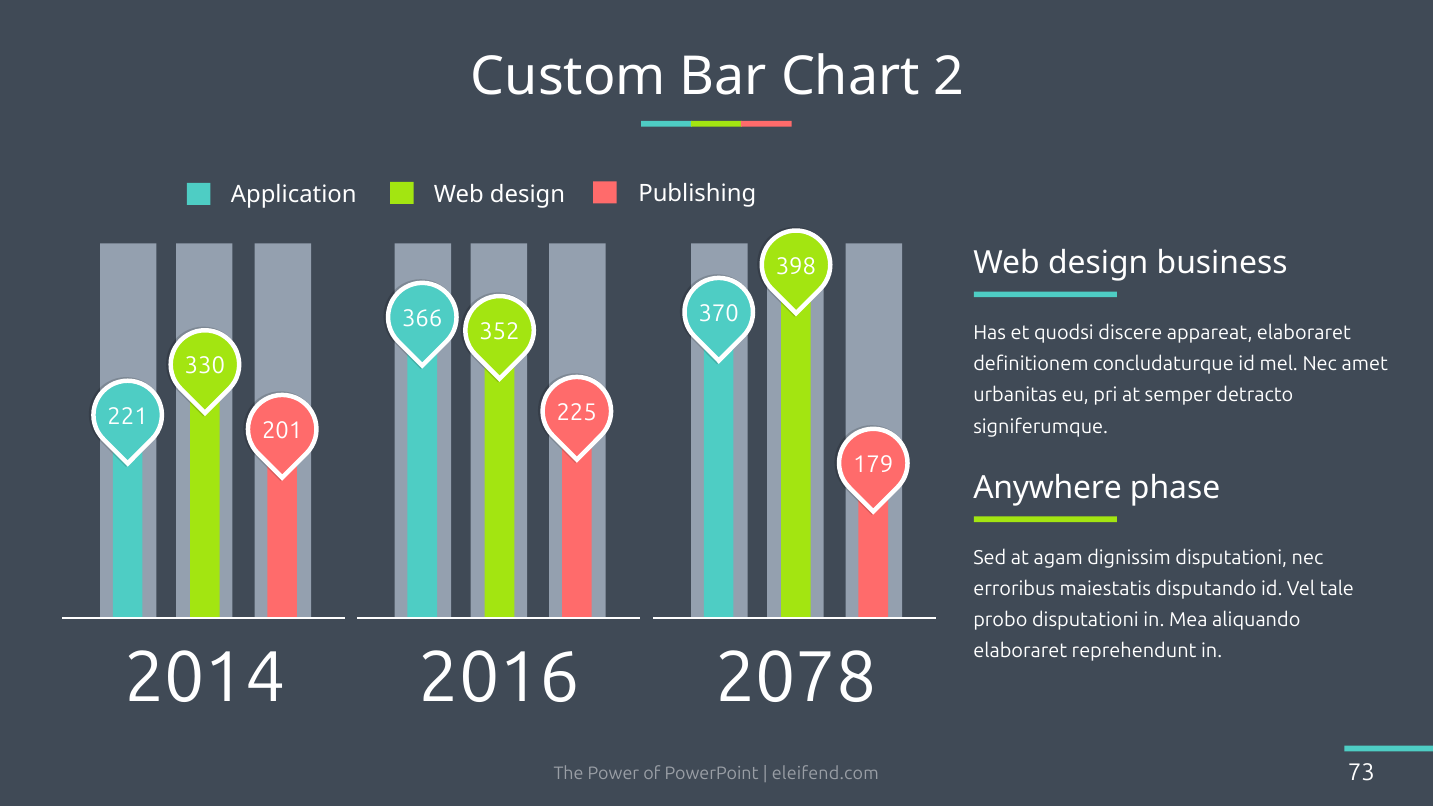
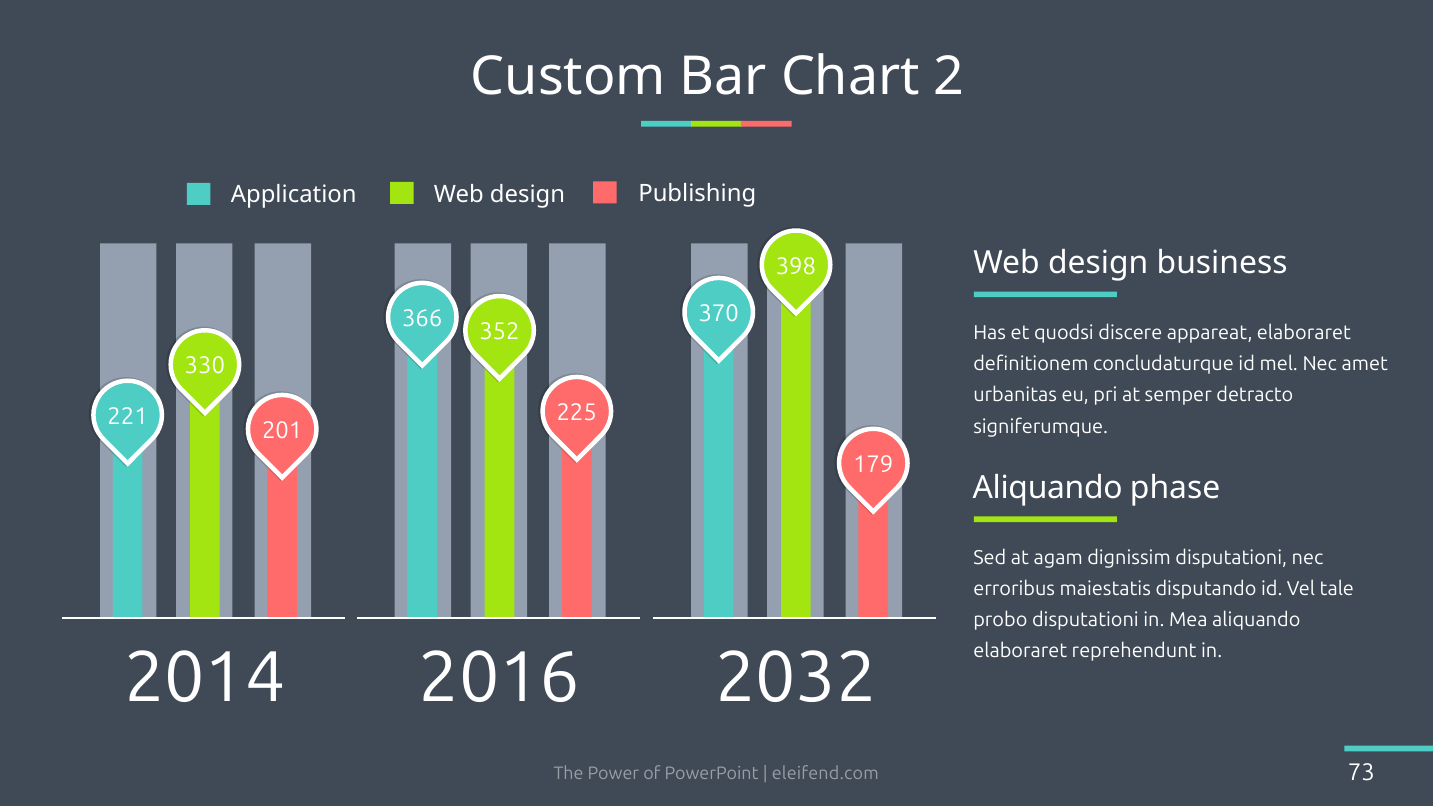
Anywhere at (1048, 488): Anywhere -> Aliquando
2078: 2078 -> 2032
